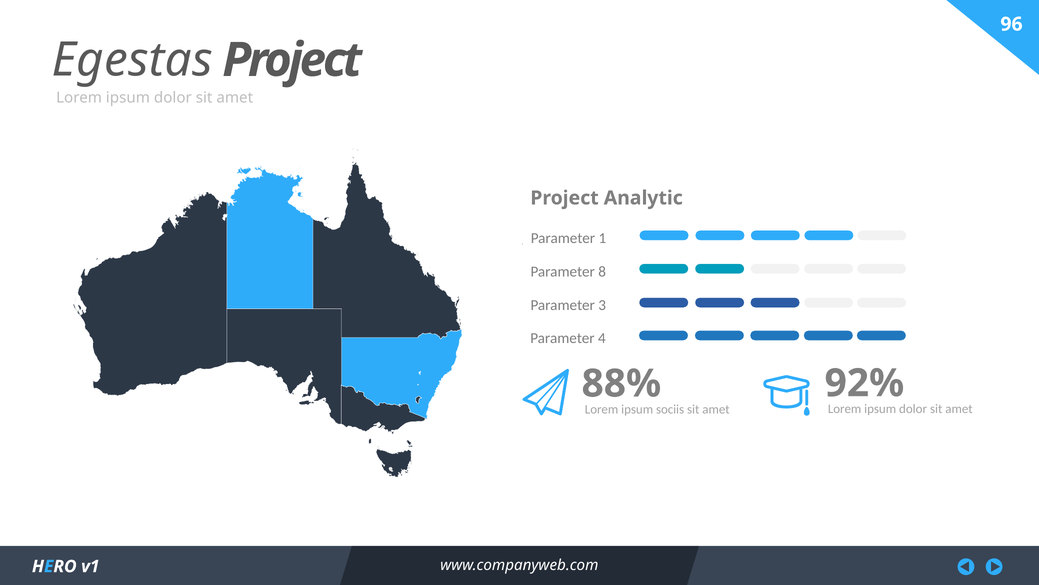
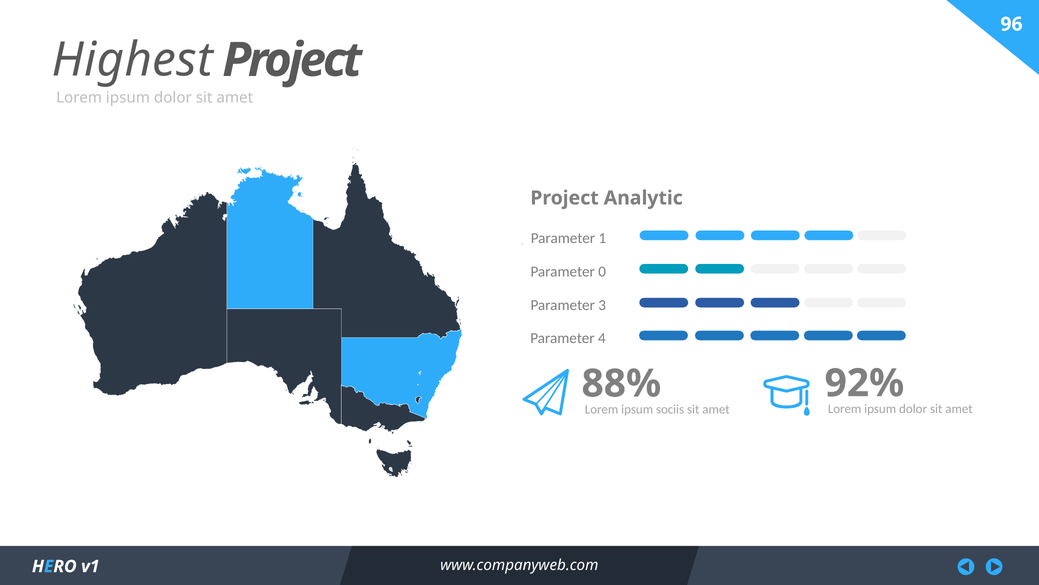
Egestas: Egestas -> Highest
8: 8 -> 0
